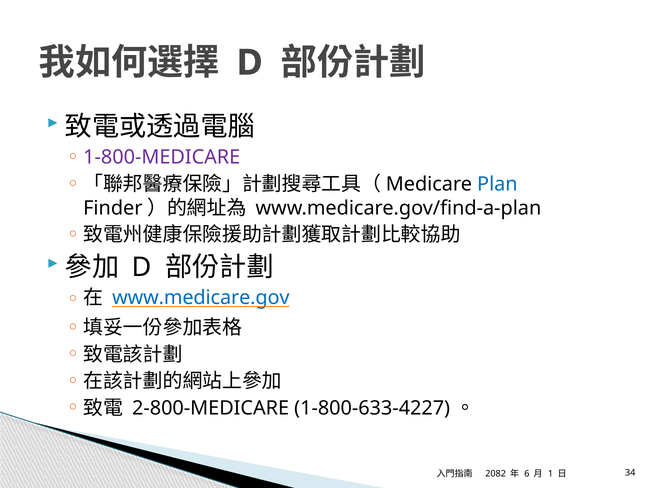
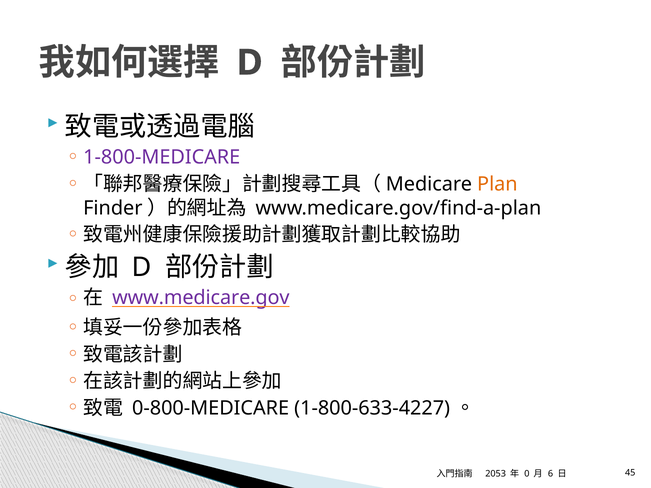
Plan colour: blue -> orange
www.medicare.gov colour: blue -> purple
2-800-MEDICARE: 2-800-MEDICARE -> 0-800-MEDICARE
34: 34 -> 45
2082: 2082 -> 2053
6: 6 -> 0
1: 1 -> 6
